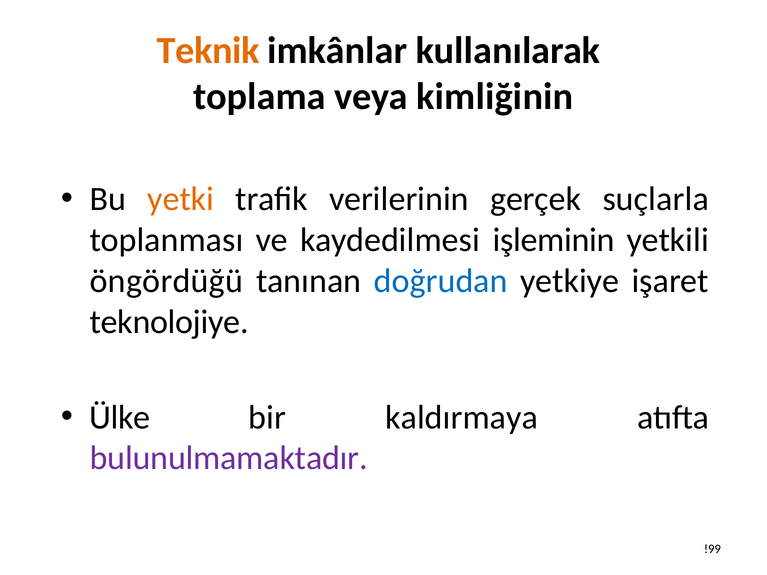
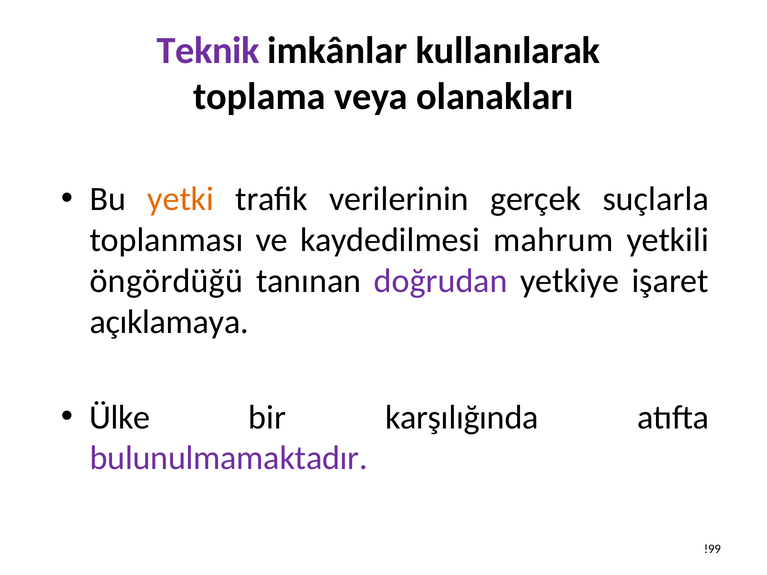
Teknik colour: orange -> purple
kimliğinin: kimliğinin -> olanakları
işleminin: işleminin -> mahrum
doğrudan colour: blue -> purple
teknolojiye: teknolojiye -> açıklamaya
kaldırmaya: kaldırmaya -> karşılığında
